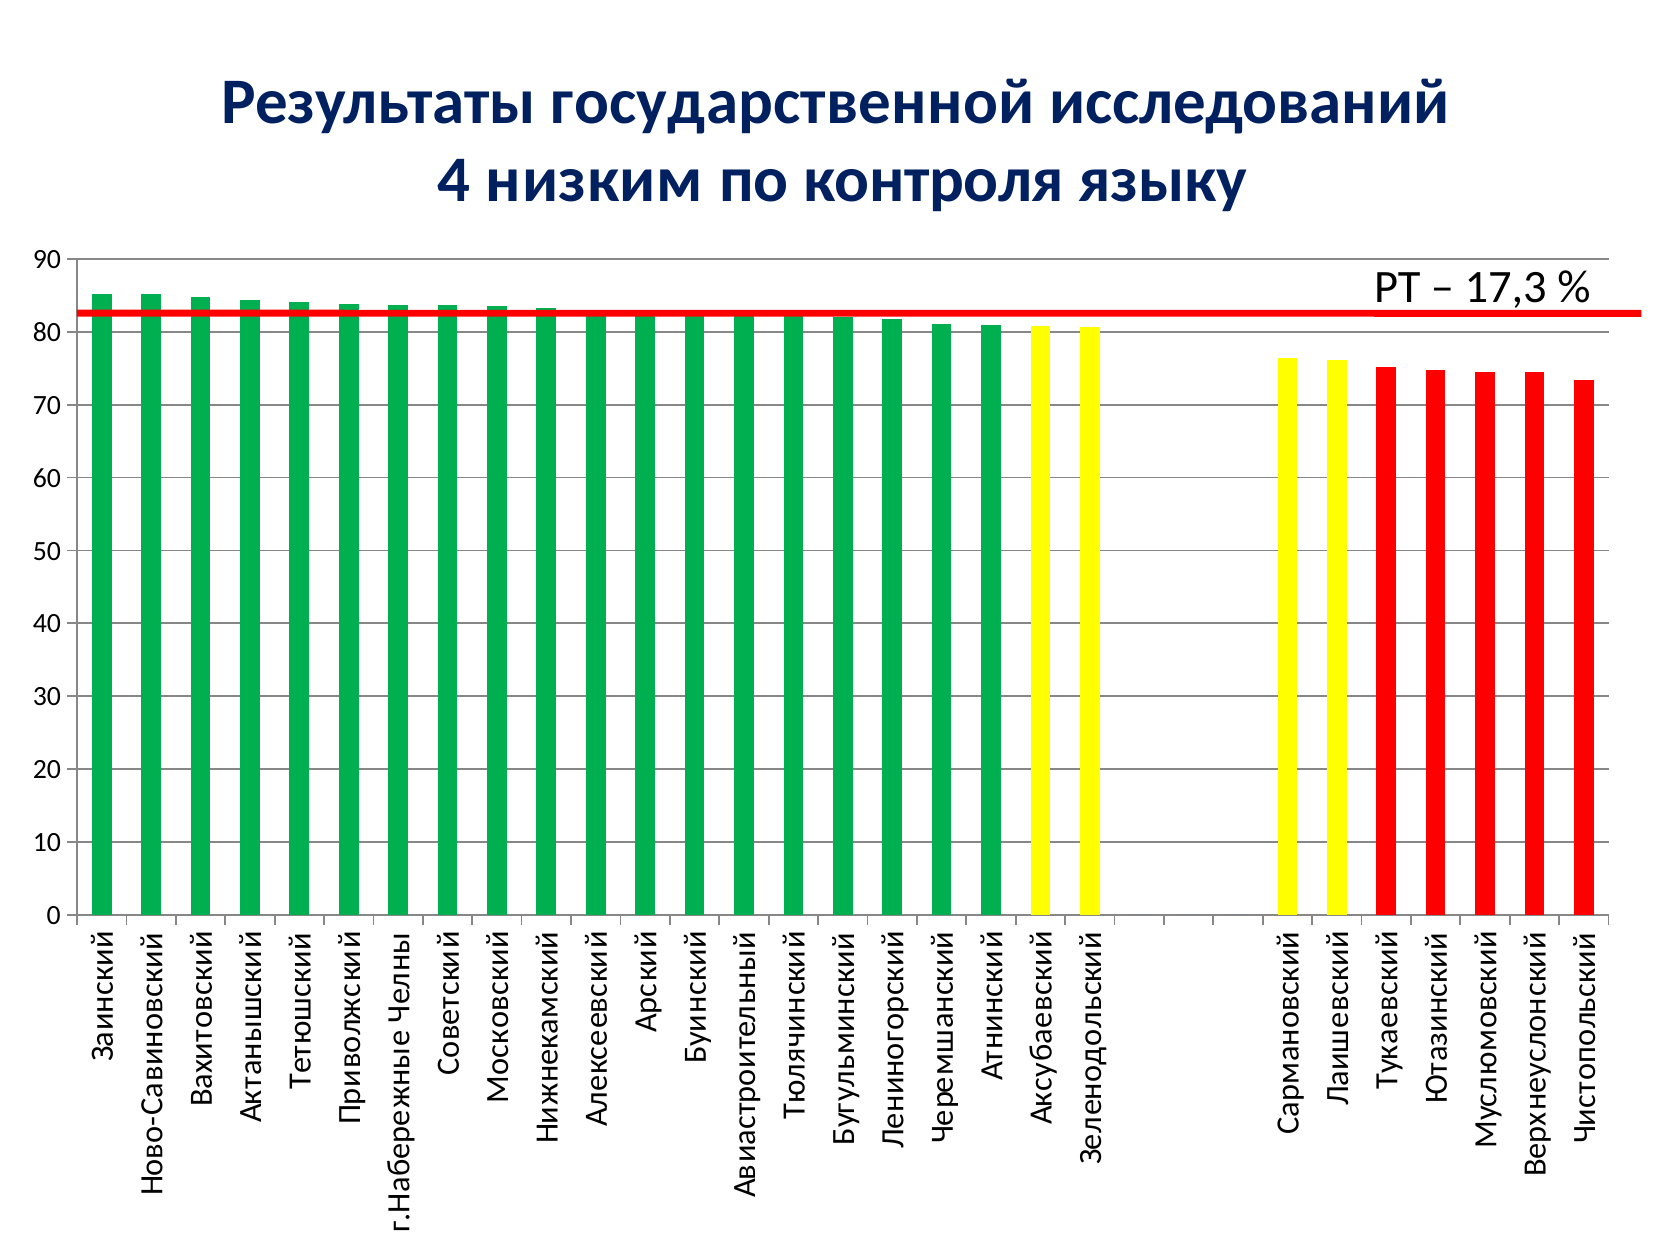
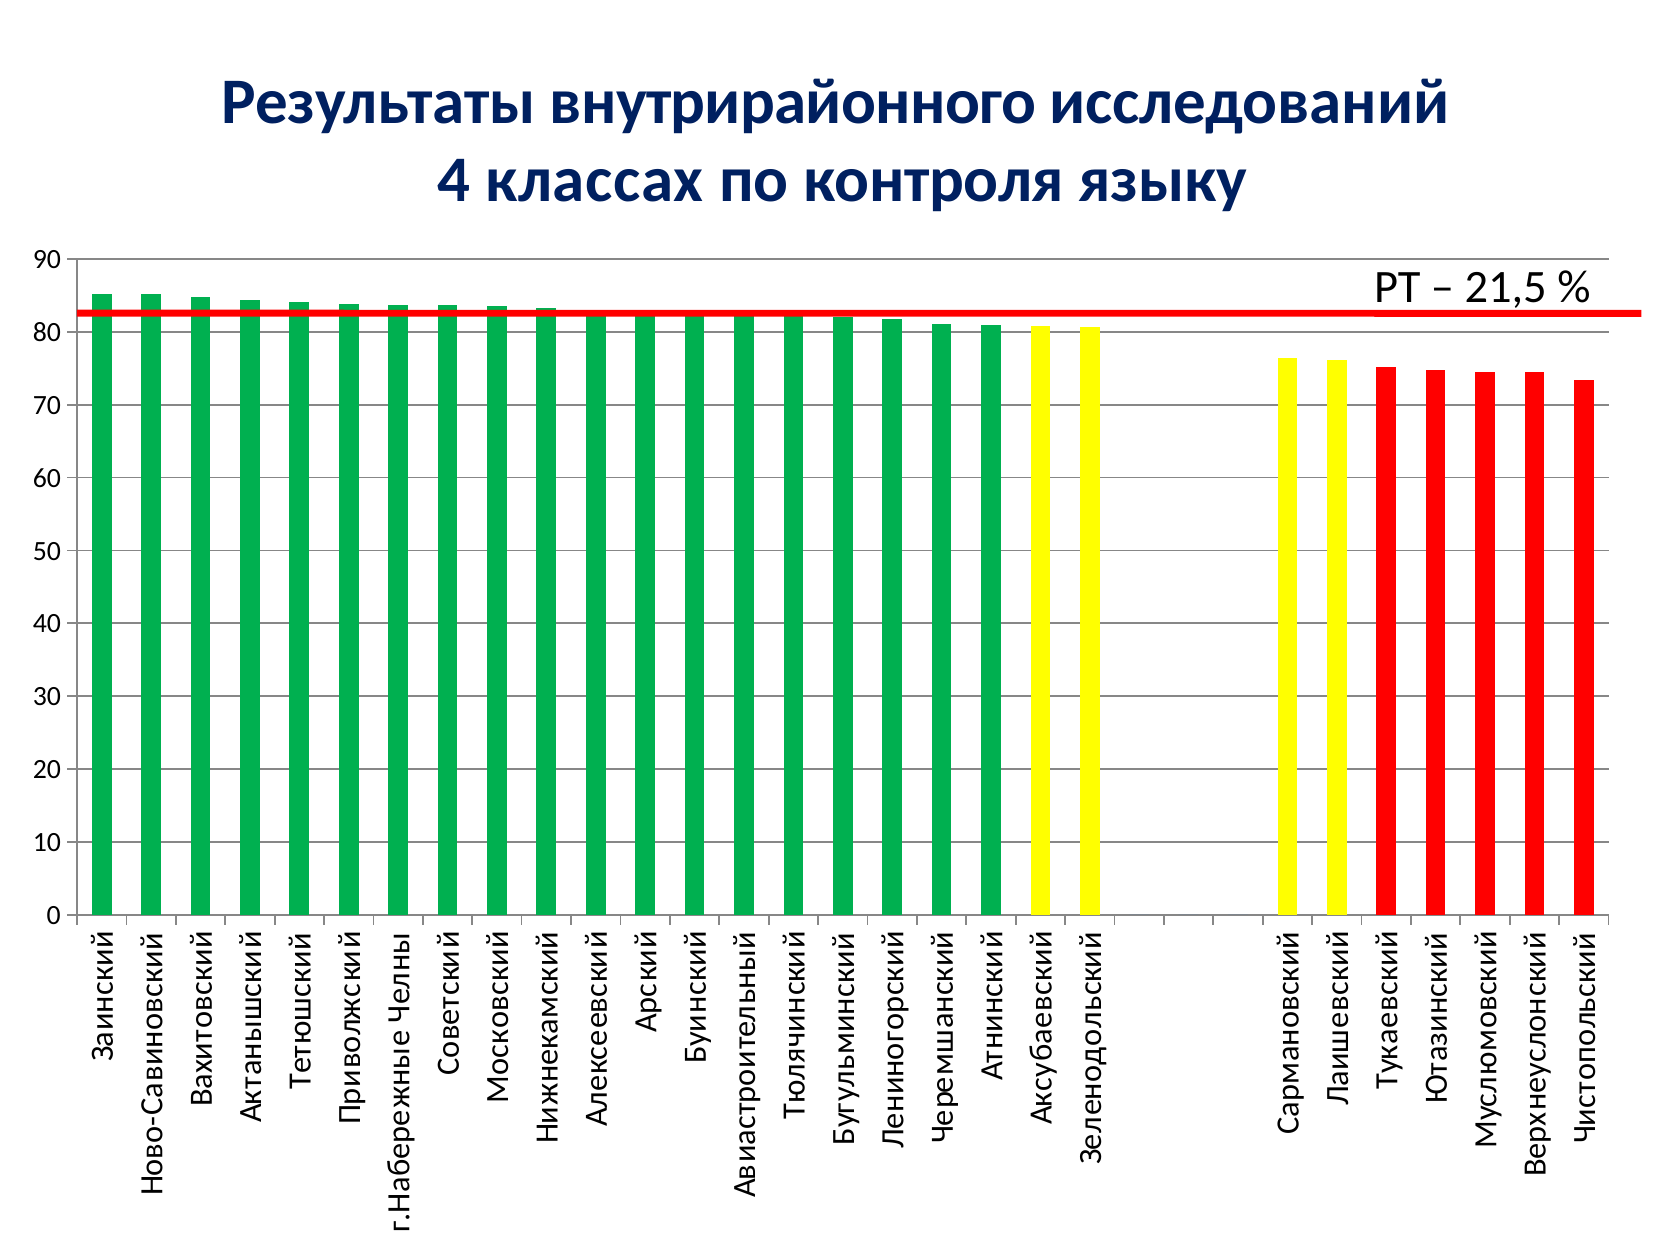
государственной: государственной -> внутрирайонного
низким: низким -> классах
17,3: 17,3 -> 21,5
